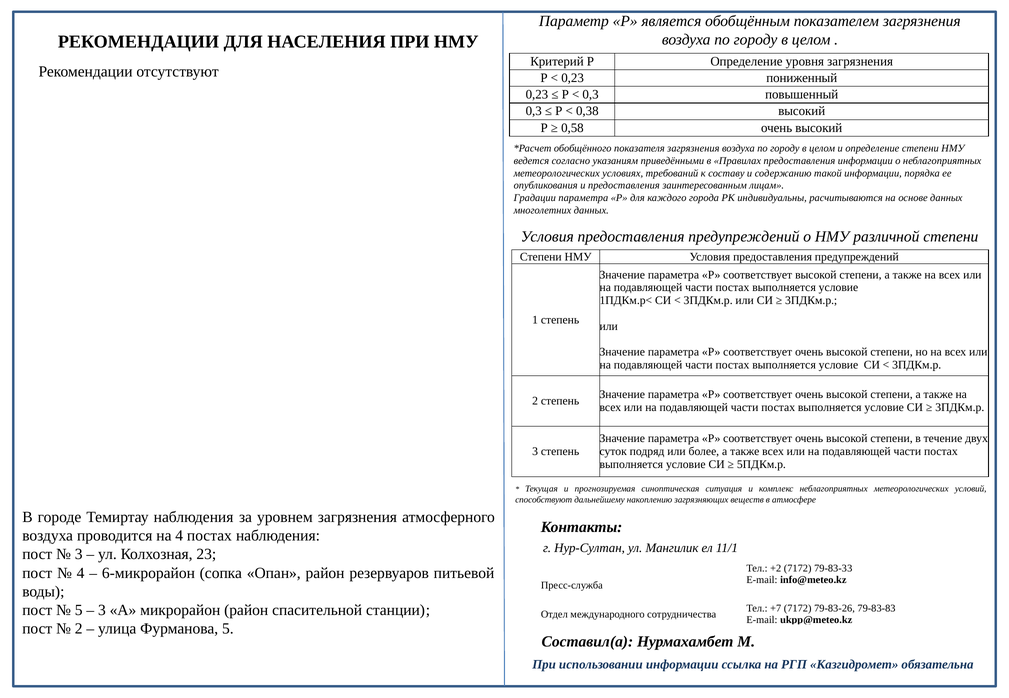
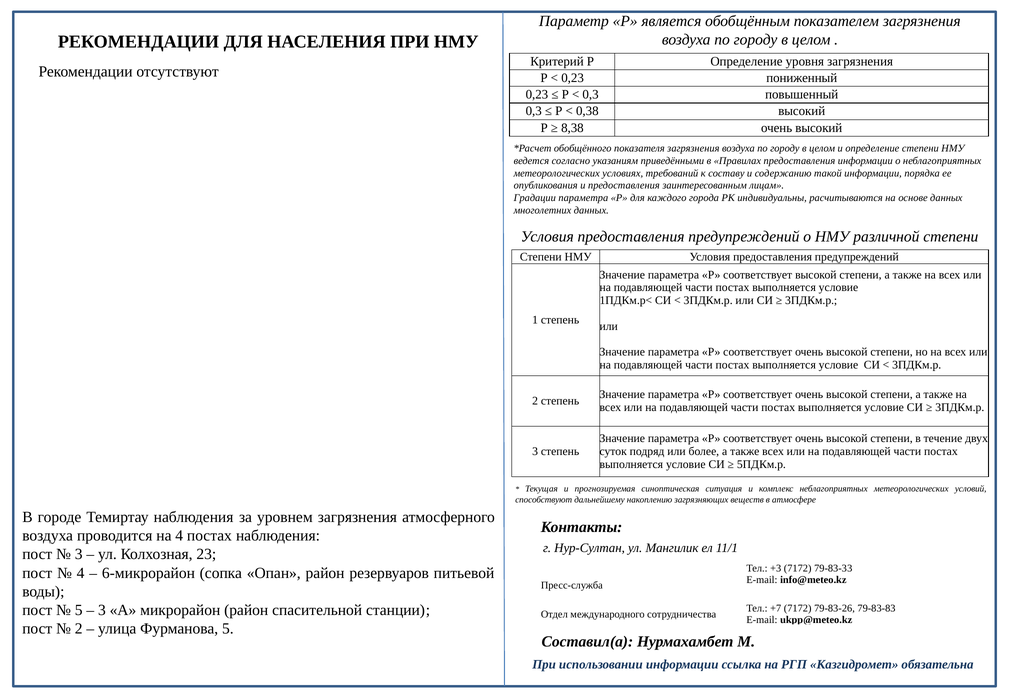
0,58: 0,58 -> 8,38
+2: +2 -> +3
